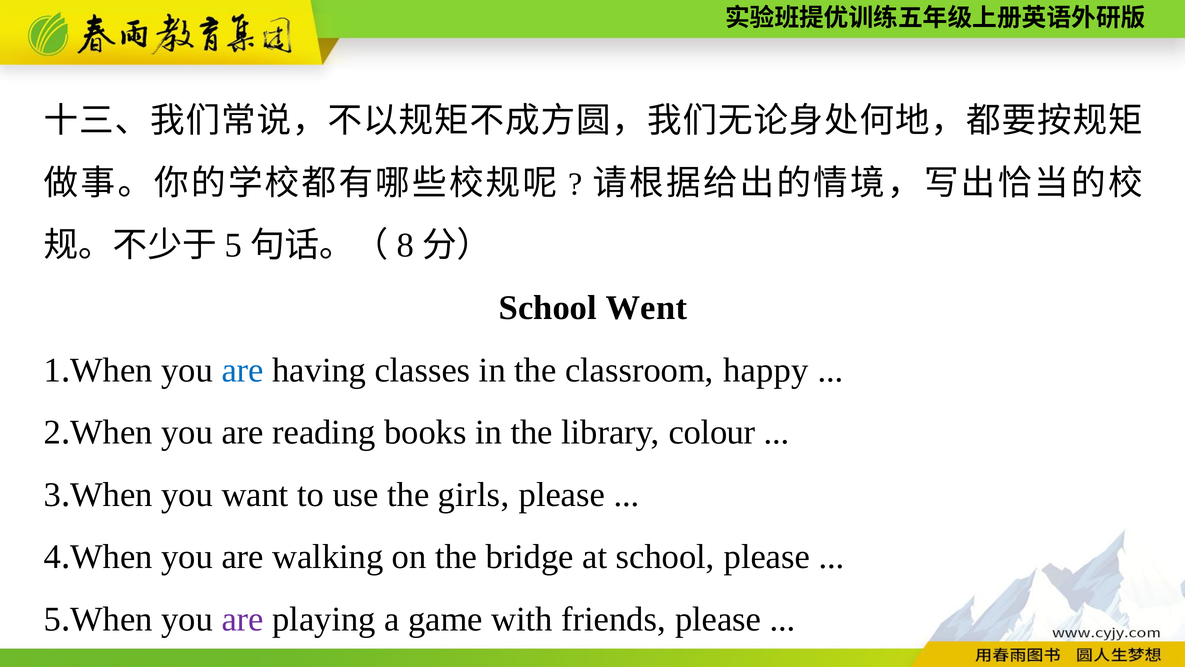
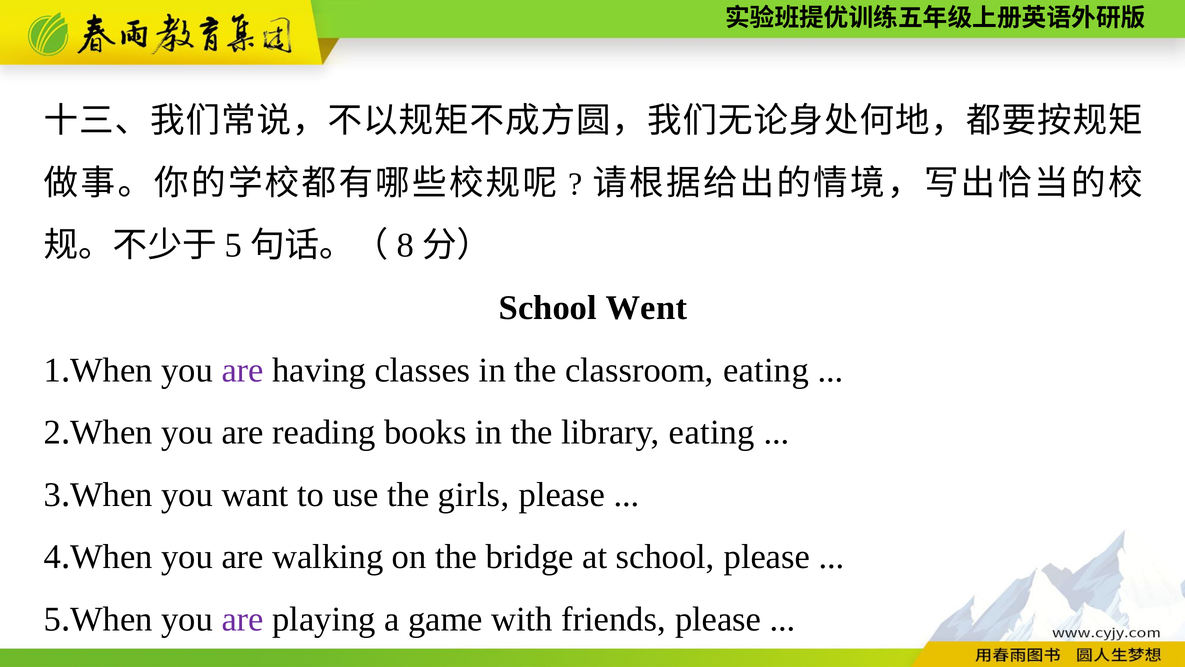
are at (243, 370) colour: blue -> purple
classroom happy: happy -> eating
library colour: colour -> eating
